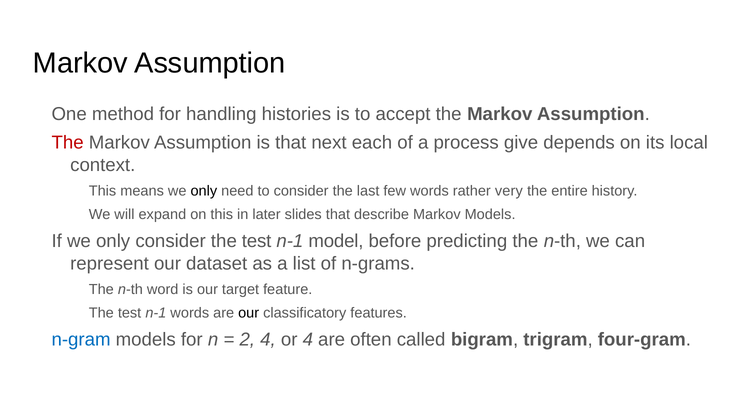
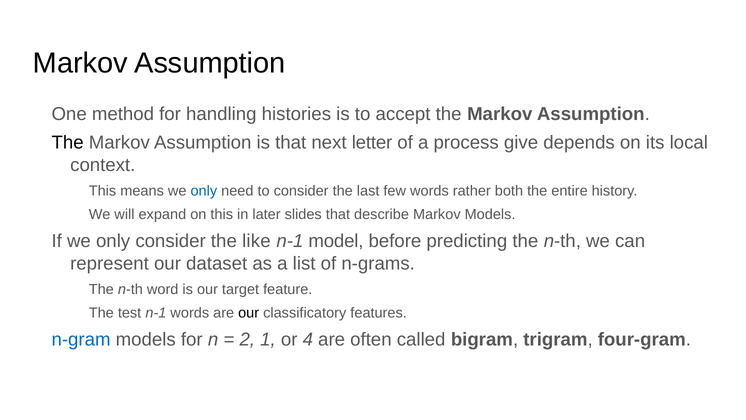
The at (68, 143) colour: red -> black
each: each -> letter
only at (204, 191) colour: black -> blue
very: very -> both
consider the test: test -> like
2 4: 4 -> 1
